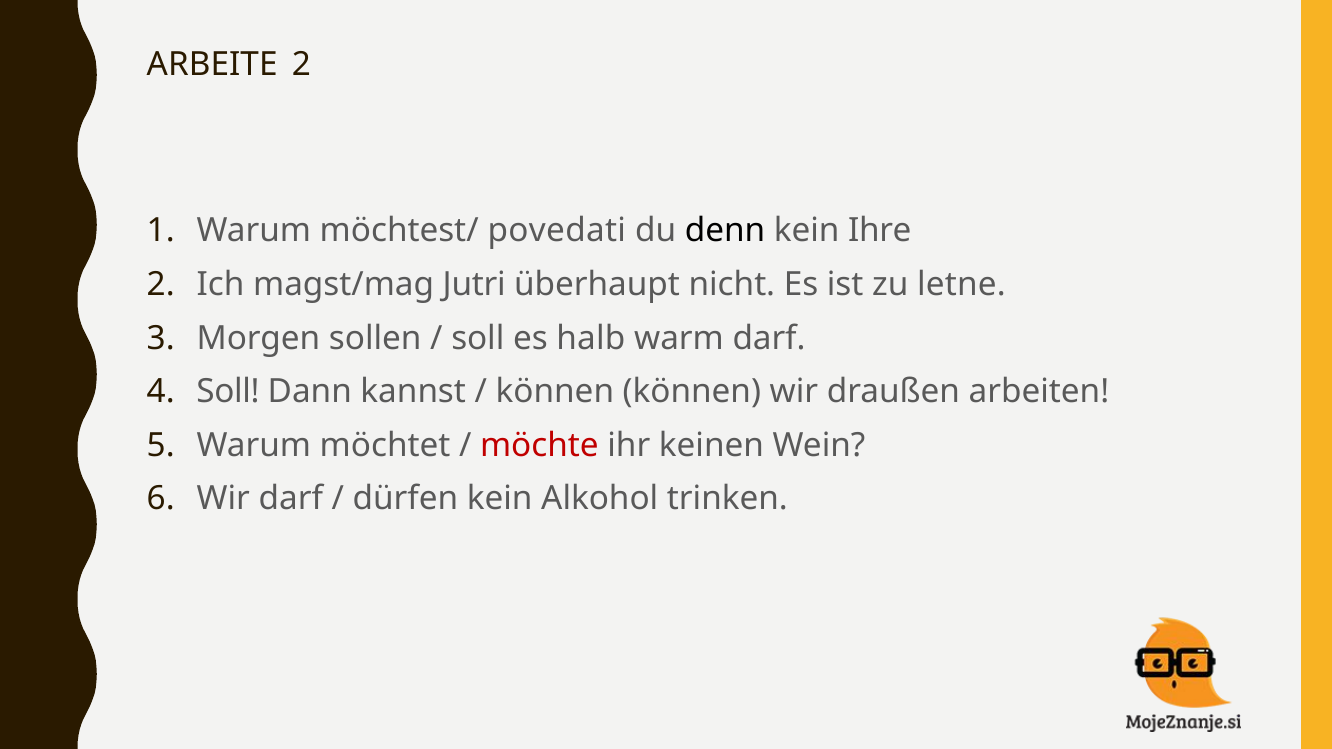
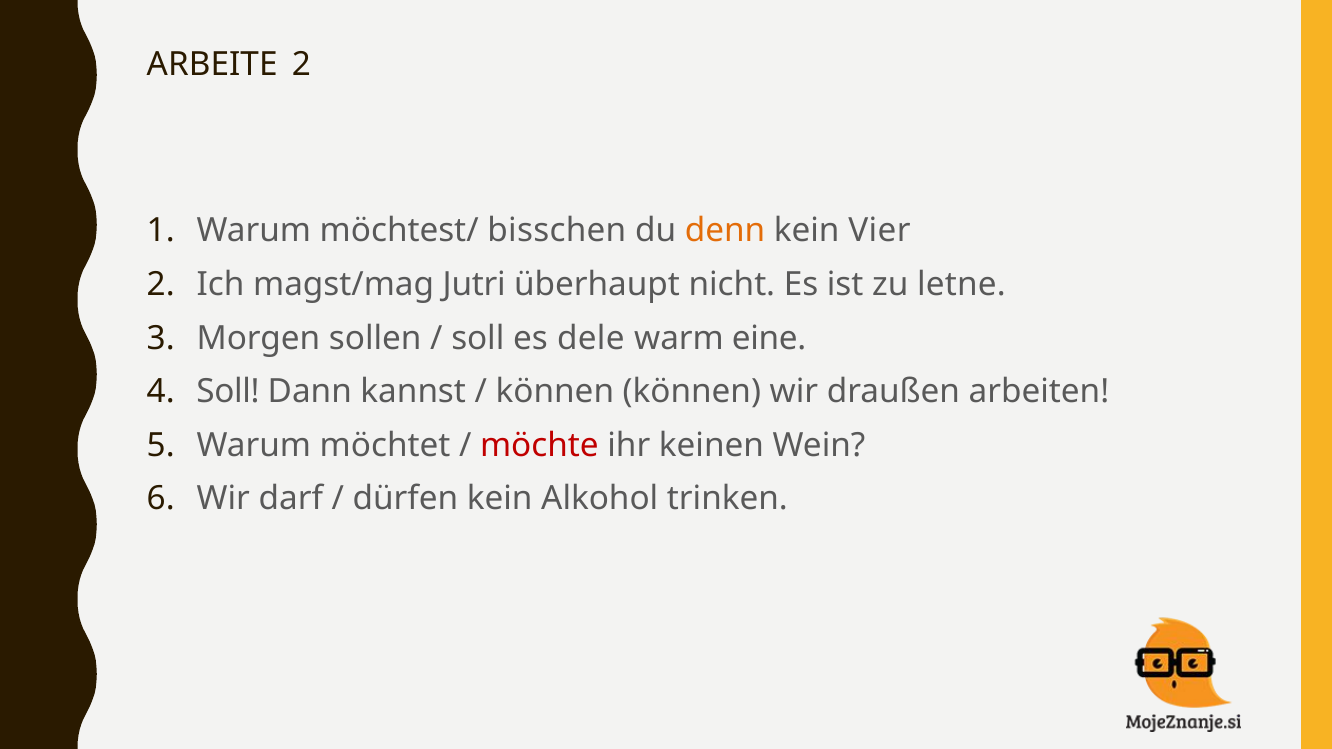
povedati: povedati -> bisschen
denn colour: black -> orange
Ihre: Ihre -> Vier
halb: halb -> dele
warm darf: darf -> eine
